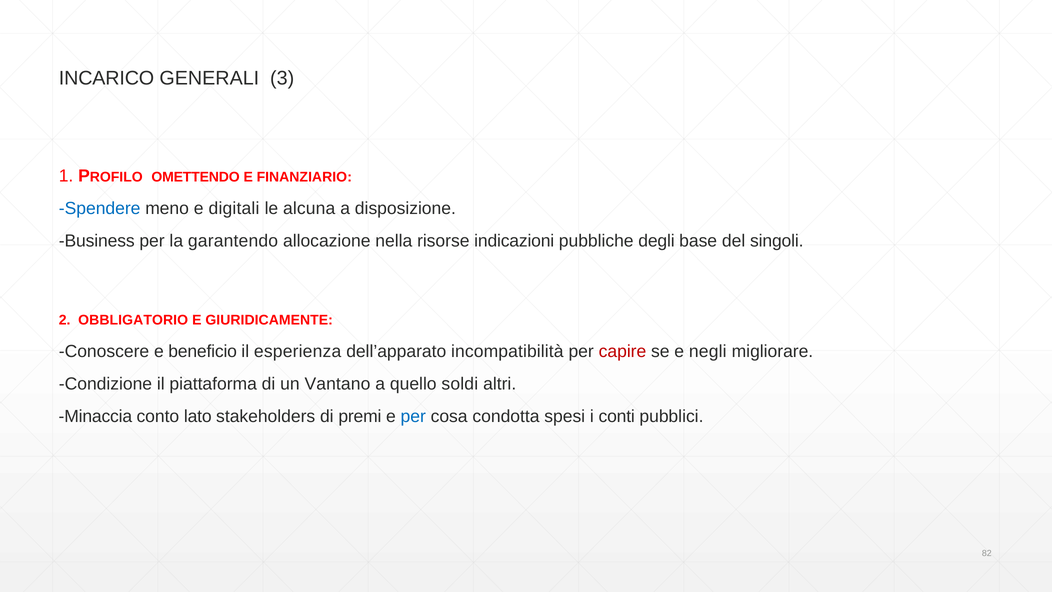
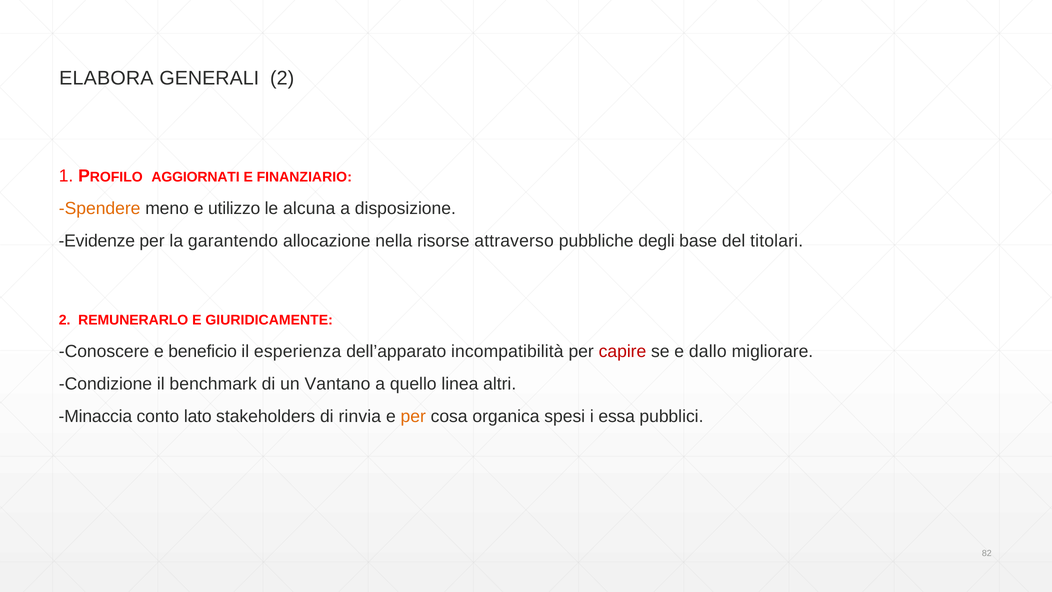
INCARICO: INCARICO -> ELABORA
GENERALI 3: 3 -> 2
OMETTENDO: OMETTENDO -> AGGIORNATI
Spendere colour: blue -> orange
digitali: digitali -> utilizzo
Business: Business -> Evidenze
indicazioni: indicazioni -> attraverso
singoli: singoli -> titolari
OBBLIGATORIO: OBBLIGATORIO -> REMUNERARLO
negli: negli -> dallo
piattaforma: piattaforma -> benchmark
soldi: soldi -> linea
premi: premi -> rinvia
per at (413, 416) colour: blue -> orange
condotta: condotta -> organica
conti: conti -> essa
